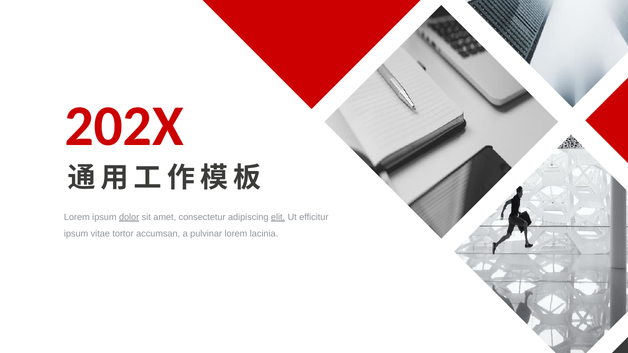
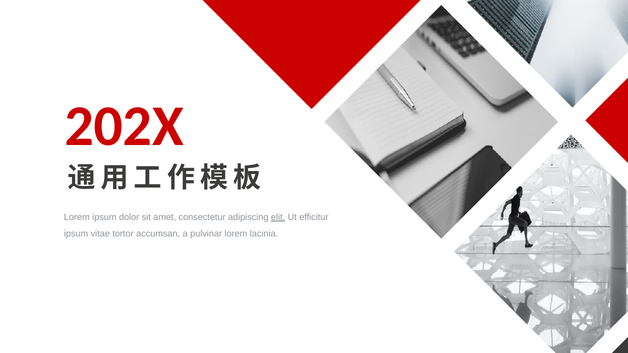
dolor underline: present -> none
